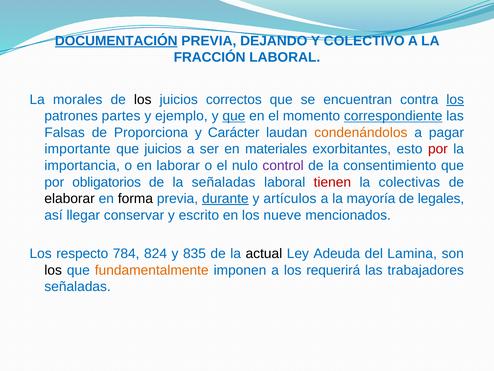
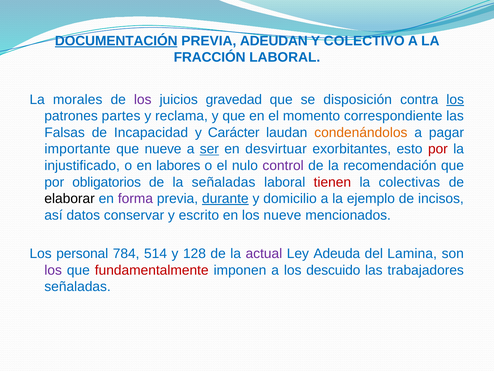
DEJANDO: DEJANDO -> ADEUDAN
los at (143, 99) colour: black -> purple
correctos: correctos -> gravedad
encuentran: encuentran -> disposición
ejemplo: ejemplo -> reclama
que at (234, 116) underline: present -> none
correspondiente underline: present -> none
Proporciona: Proporciona -> Incapacidad
que juicios: juicios -> nueve
ser underline: none -> present
materiales: materiales -> desvirtuar
importancia: importancia -> injustificado
laborar: laborar -> labores
consentimiento: consentimiento -> recomendación
forma colour: black -> purple
artículos: artículos -> domicilio
mayoría: mayoría -> ejemplo
legales: legales -> incisos
llegar: llegar -> datos
respecto: respecto -> personal
824: 824 -> 514
835: 835 -> 128
actual colour: black -> purple
los at (53, 270) colour: black -> purple
fundamentalmente colour: orange -> red
requerirá: requerirá -> descuido
